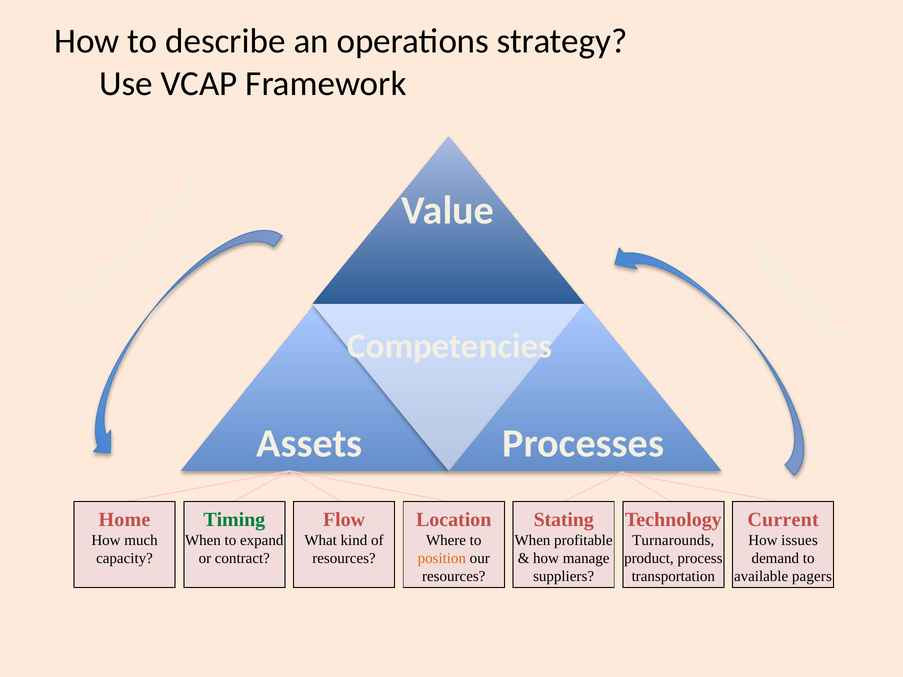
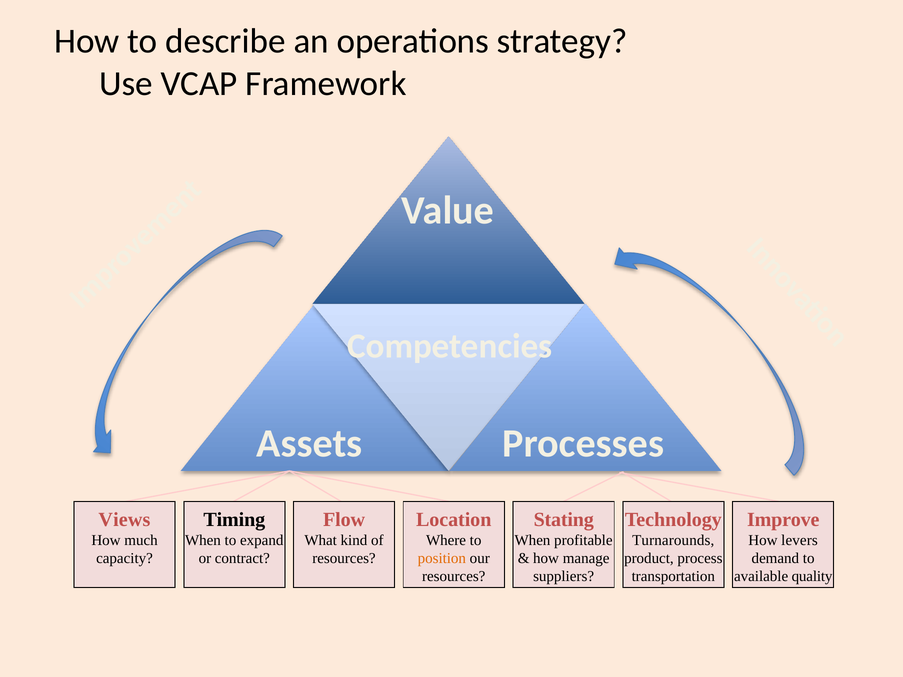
Home: Home -> Views
Timing colour: green -> black
Current: Current -> Improve
issues: issues -> levers
pagers: pagers -> quality
